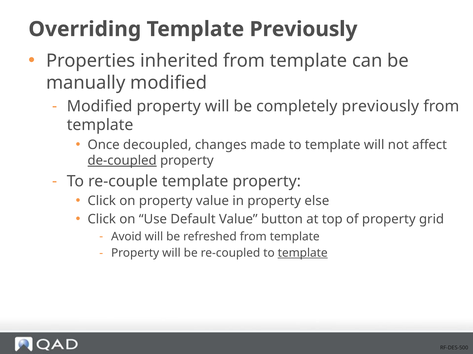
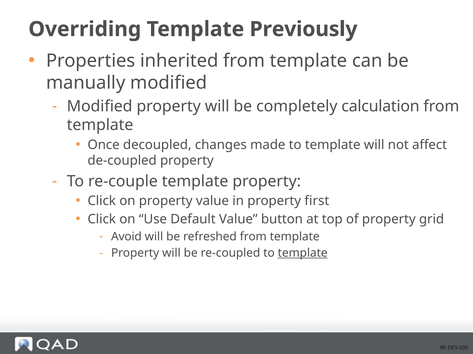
completely previously: previously -> calculation
de-coupled underline: present -> none
else: else -> first
